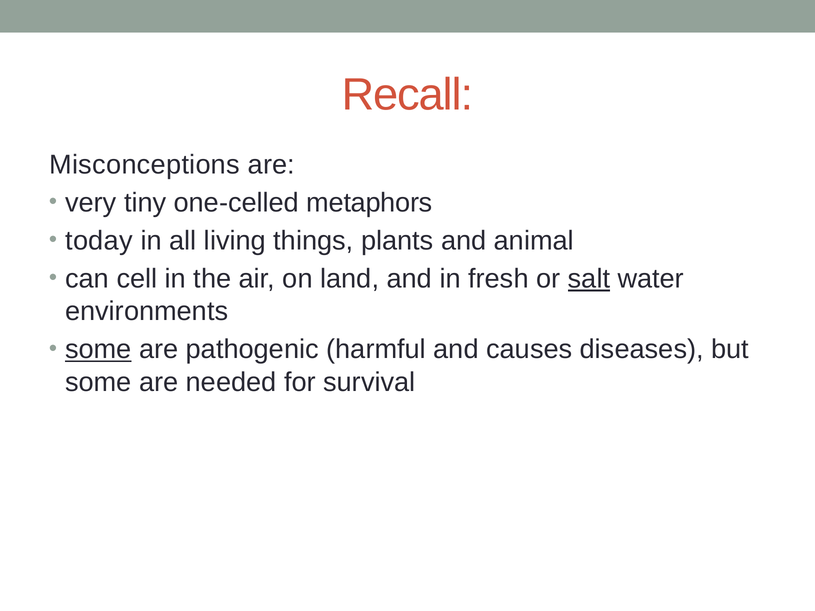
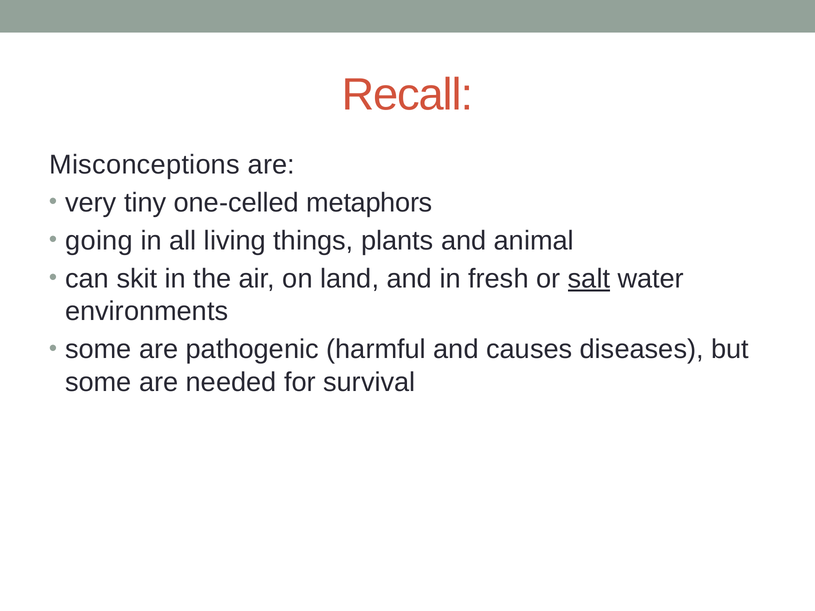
today: today -> going
cell: cell -> skit
some at (98, 350) underline: present -> none
